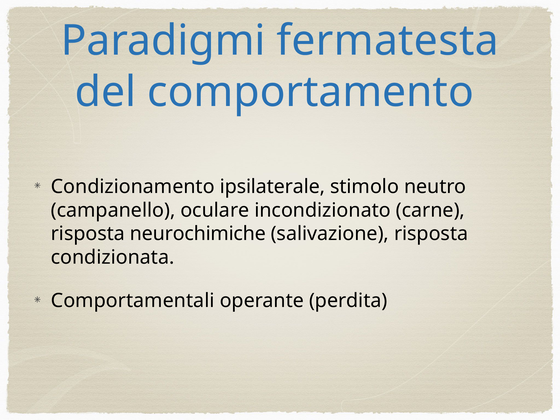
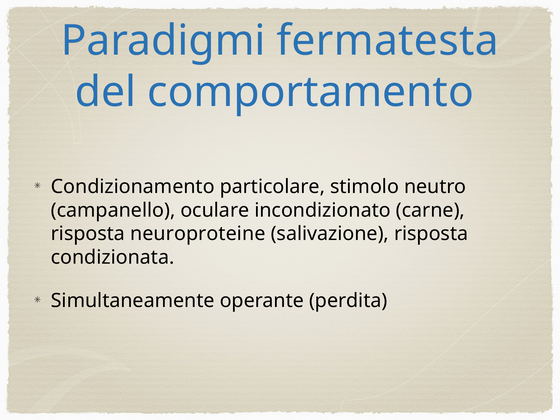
ipsilaterale: ipsilaterale -> particolare
neurochimiche: neurochimiche -> neuroproteine
Comportamentali: Comportamentali -> Simultaneamente
